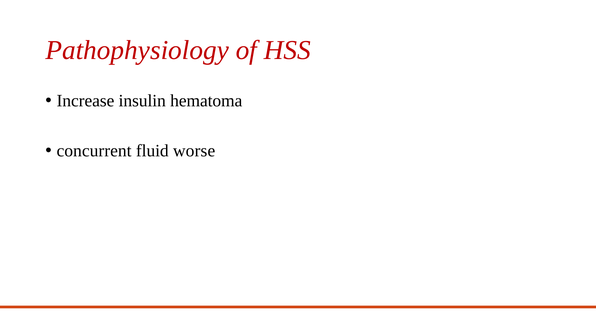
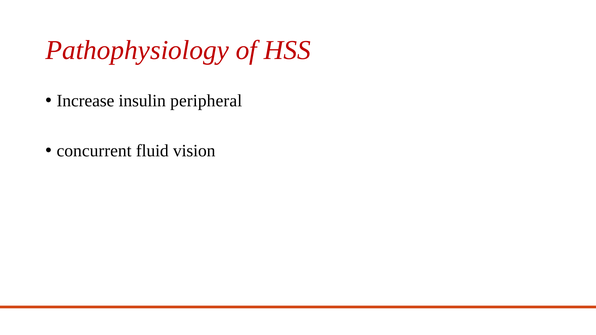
hematoma: hematoma -> peripheral
worse: worse -> vision
